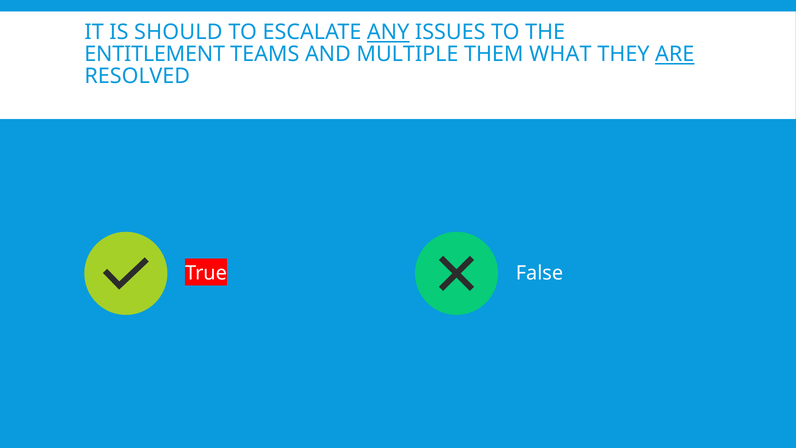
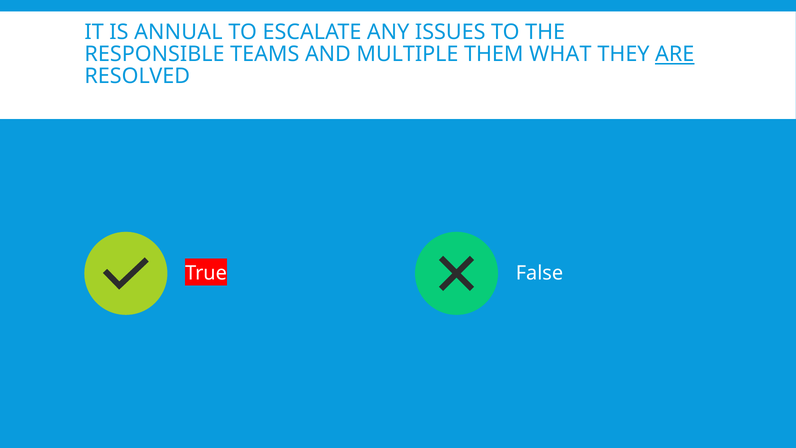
SHOULD: SHOULD -> ANNUAL
ANY underline: present -> none
ENTITLEMENT: ENTITLEMENT -> RESPONSIBLE
